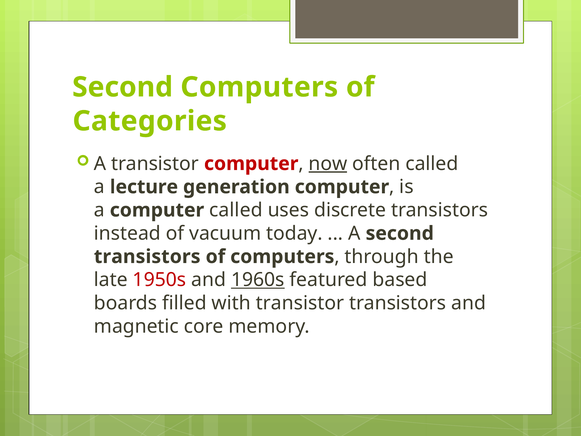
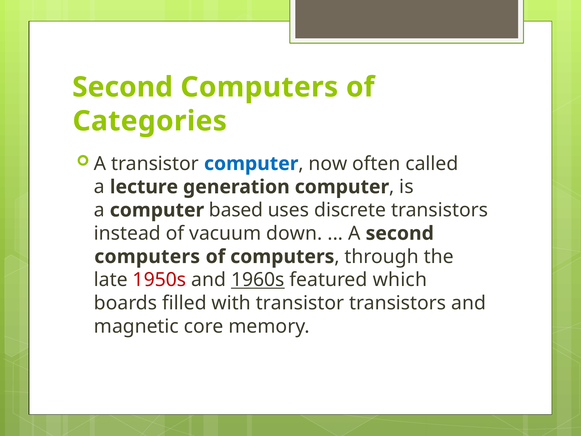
computer at (251, 164) colour: red -> blue
now underline: present -> none
computer called: called -> based
today: today -> down
transistors at (147, 256): transistors -> computers
based: based -> which
